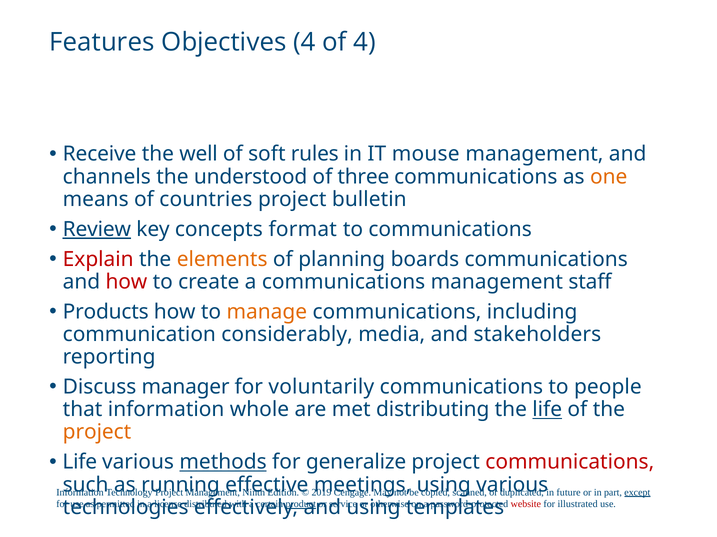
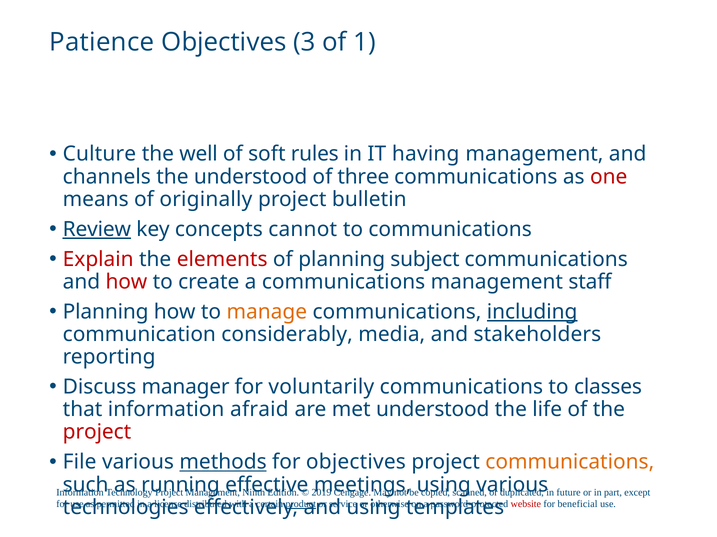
Features: Features -> Patience
Objectives 4: 4 -> 3
of 4: 4 -> 1
Receive: Receive -> Culture
mouse: mouse -> having
one colour: orange -> red
countries: countries -> originally
format: format -> cannot
elements colour: orange -> red
boards: boards -> subject
Products at (106, 312): Products -> Planning
including underline: none -> present
people: people -> classes
whole: whole -> afraid
met distributing: distributing -> understood
life at (547, 410) underline: present -> none
project at (97, 433) colour: orange -> red
Life at (80, 463): Life -> File
for generalize: generalize -> objectives
communications at (570, 463) colour: red -> orange
except underline: present -> none
illustrated: illustrated -> beneficial
